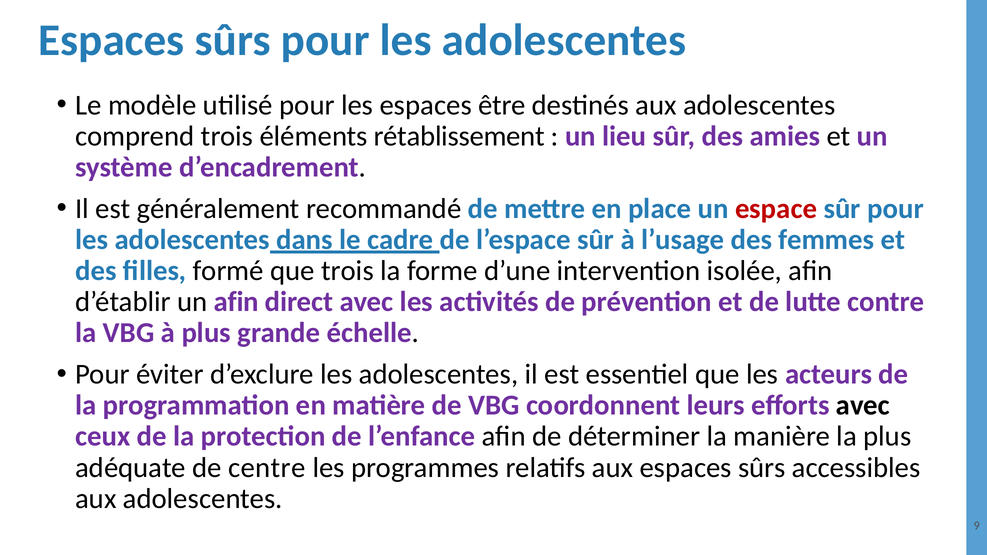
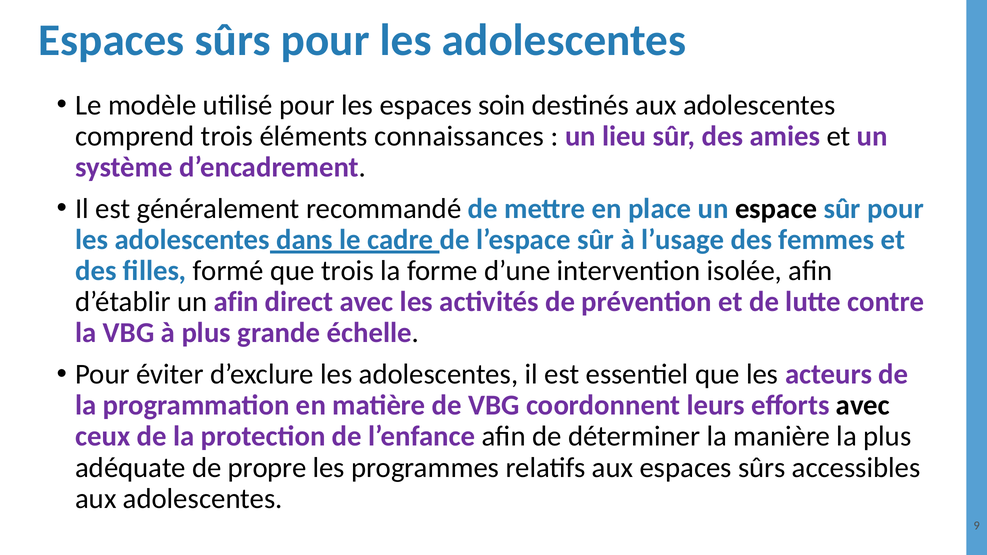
être: être -> soin
rétablissement: rétablissement -> connaissances
espace colour: red -> black
centre: centre -> propre
